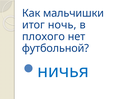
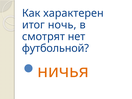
мальчишки: мальчишки -> характерен
плохого: плохого -> смотрят
ничья colour: blue -> orange
